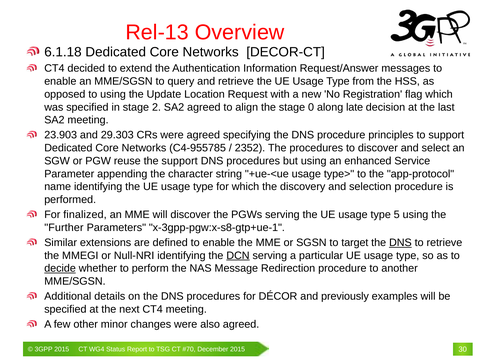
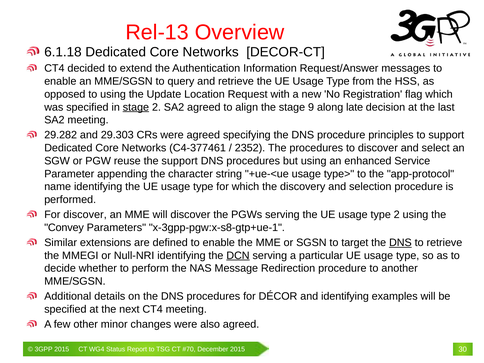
stage at (136, 107) underline: none -> present
0: 0 -> 9
23.903: 23.903 -> 29.282
C4-955785: C4-955785 -> C4-377461
For finalized: finalized -> discover
type 5: 5 -> 2
Further: Further -> Convey
decide underline: present -> none
and previously: previously -> identifying
